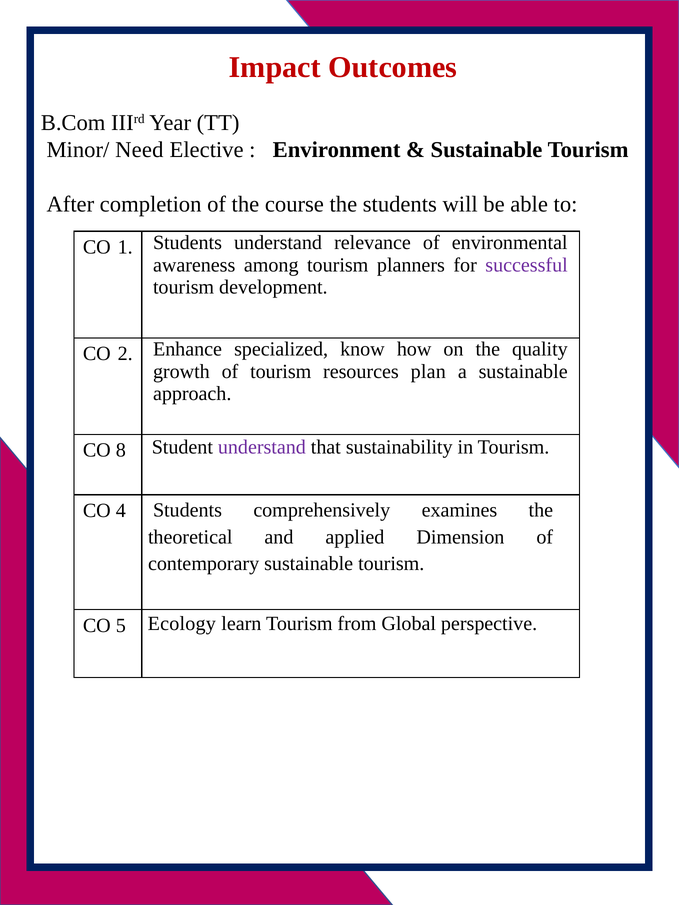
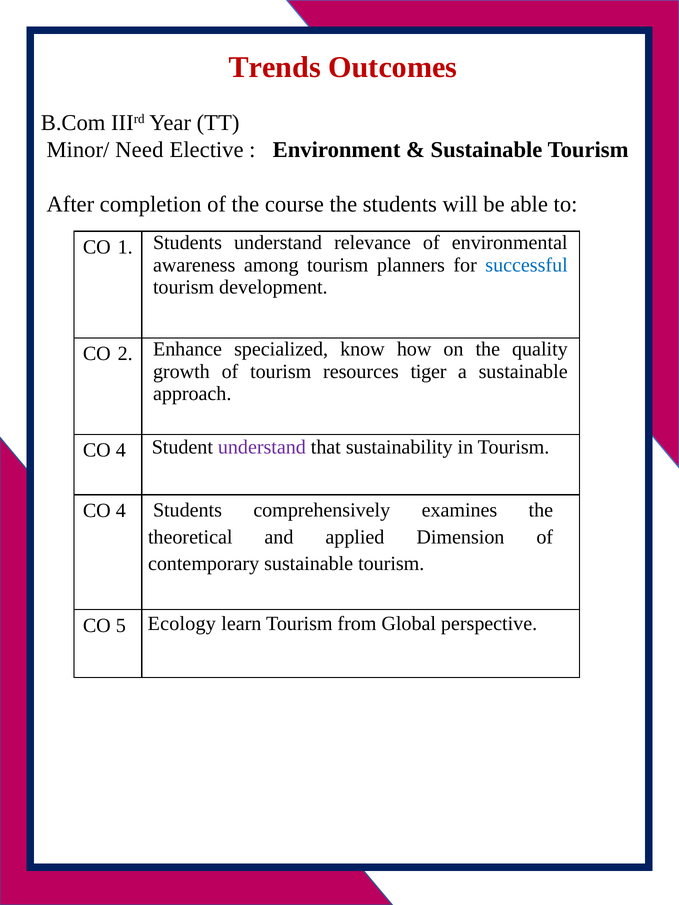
Impact: Impact -> Trends
successful colour: purple -> blue
plan: plan -> tiger
8 at (121, 450): 8 -> 4
